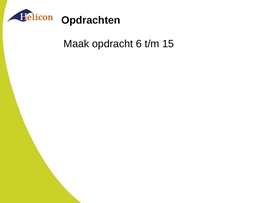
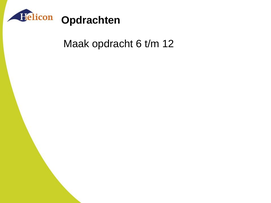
15: 15 -> 12
